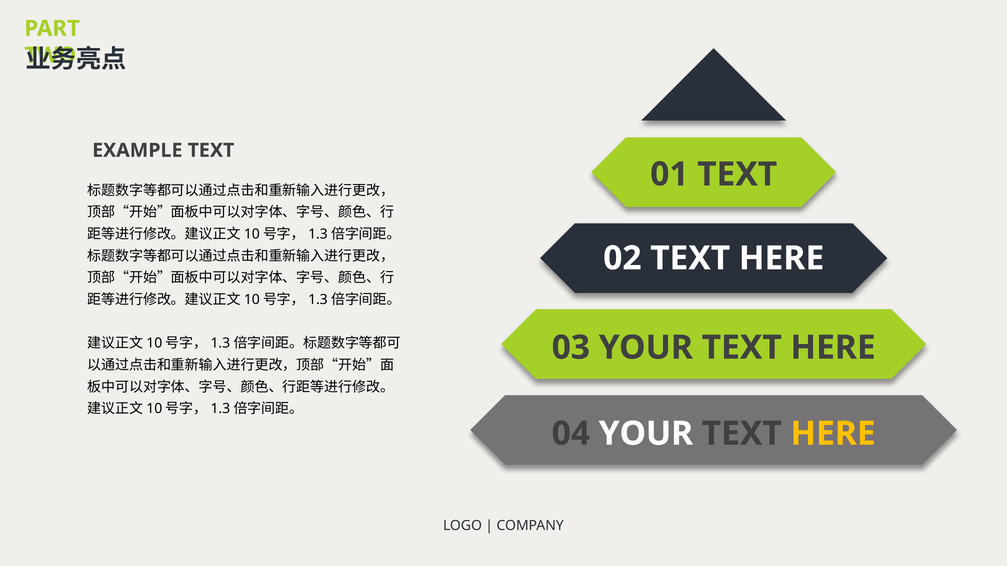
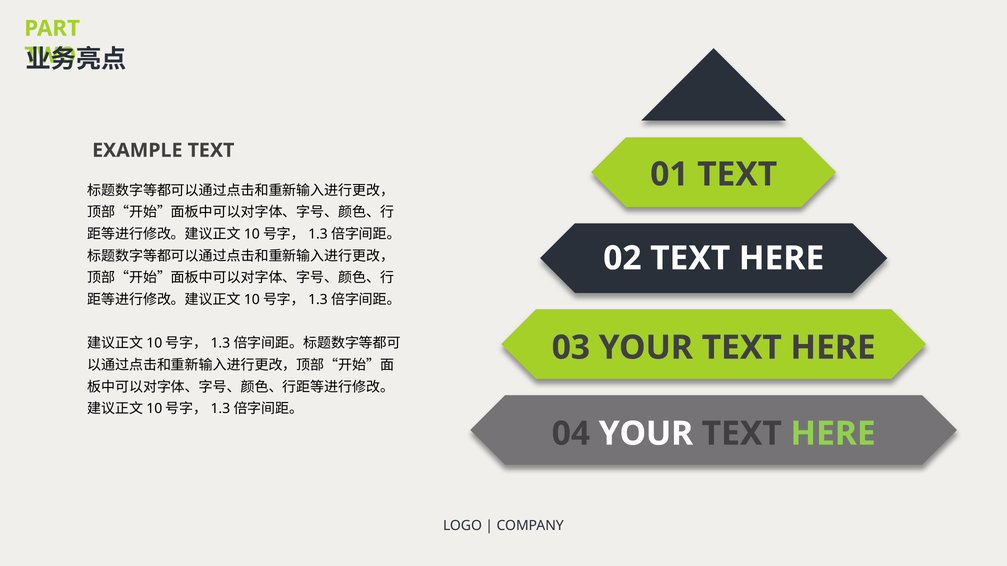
HERE at (833, 434) colour: yellow -> light green
